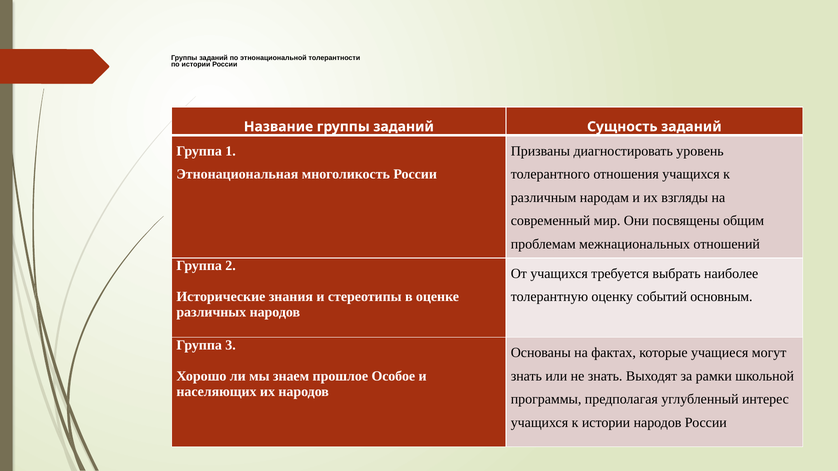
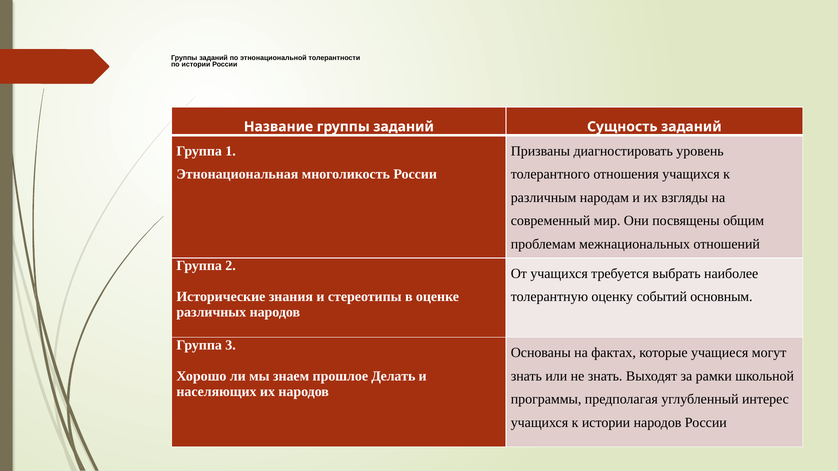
Особое: Особое -> Делать
